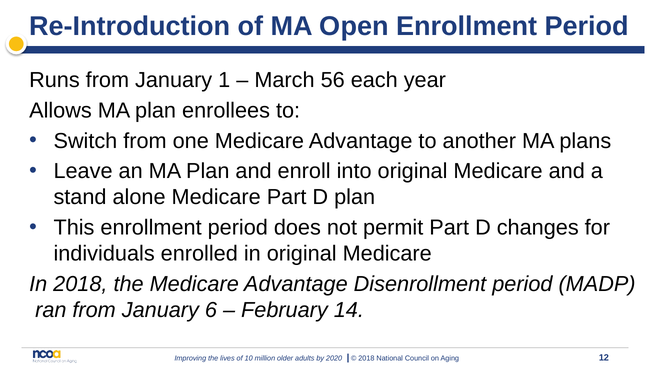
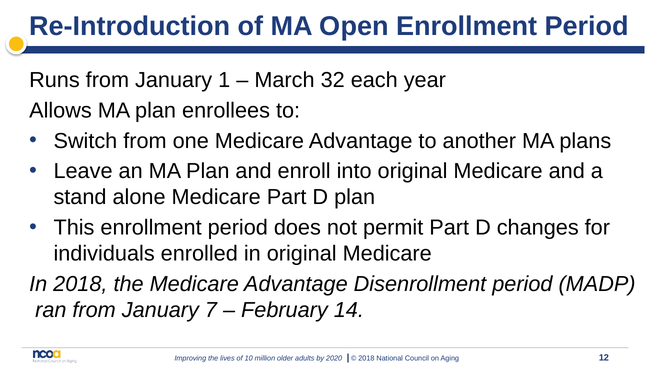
56: 56 -> 32
6: 6 -> 7
